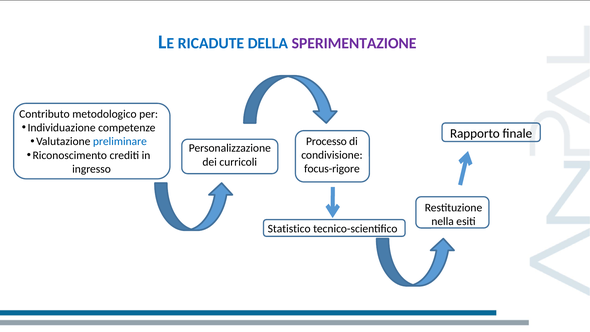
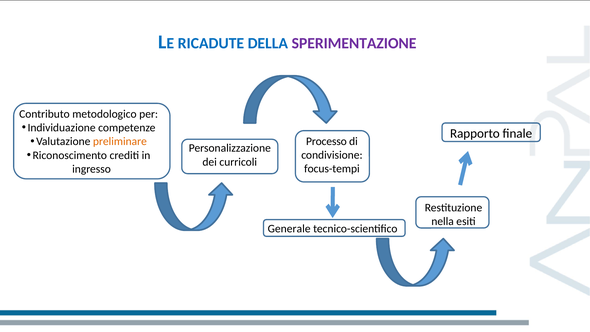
preliminare colour: blue -> orange
focus-rigore: focus-rigore -> focus-tempi
Statistico: Statistico -> Generale
